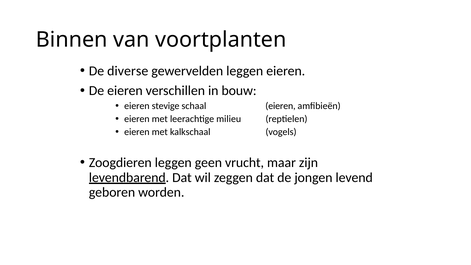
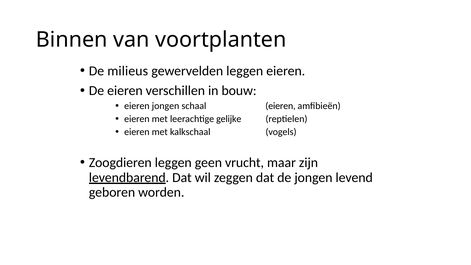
diverse: diverse -> milieus
eieren stevige: stevige -> jongen
milieu: milieu -> gelijke
